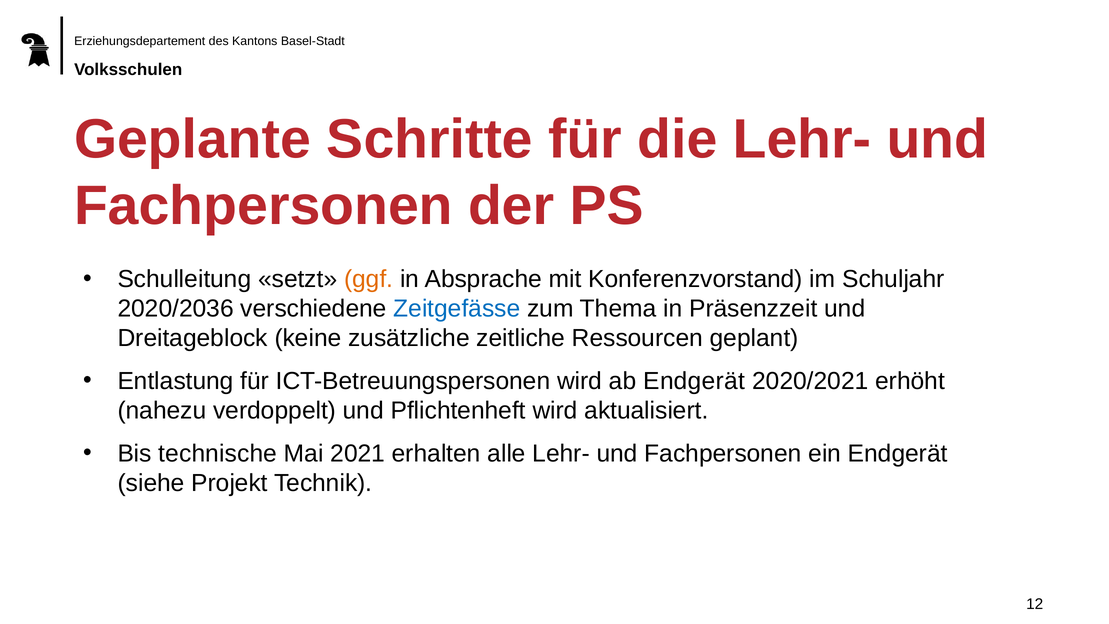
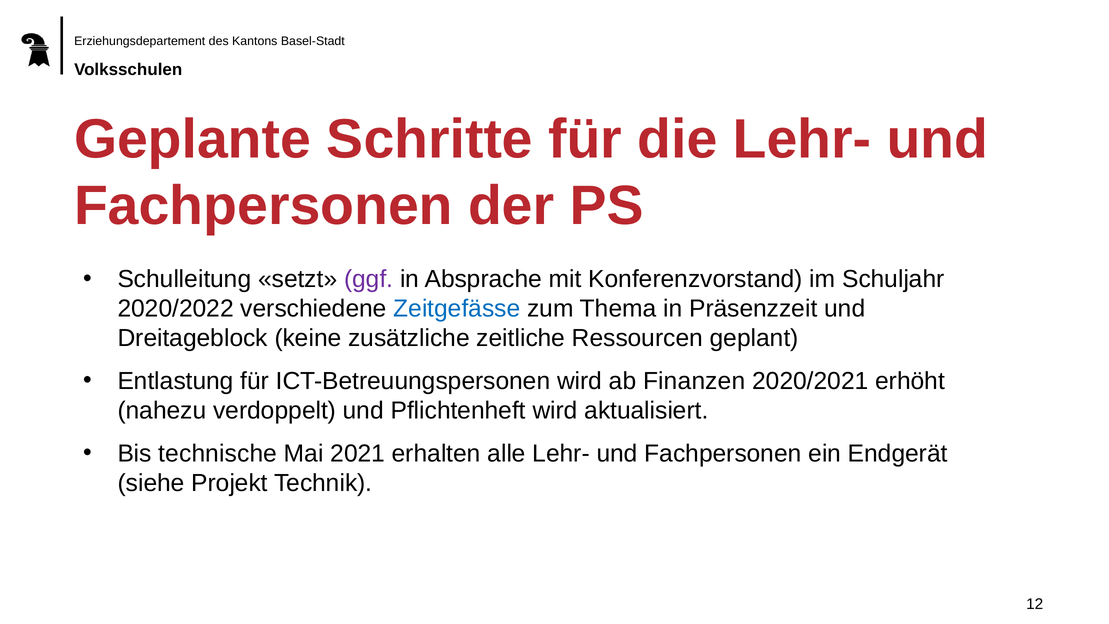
ggf colour: orange -> purple
2020/2036: 2020/2036 -> 2020/2022
ab Endgerät: Endgerät -> Finanzen
